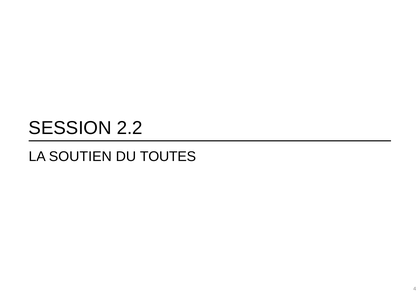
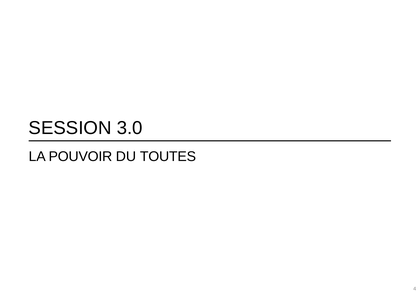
2.2: 2.2 -> 3.0
SOUTIEN: SOUTIEN -> POUVOIR
